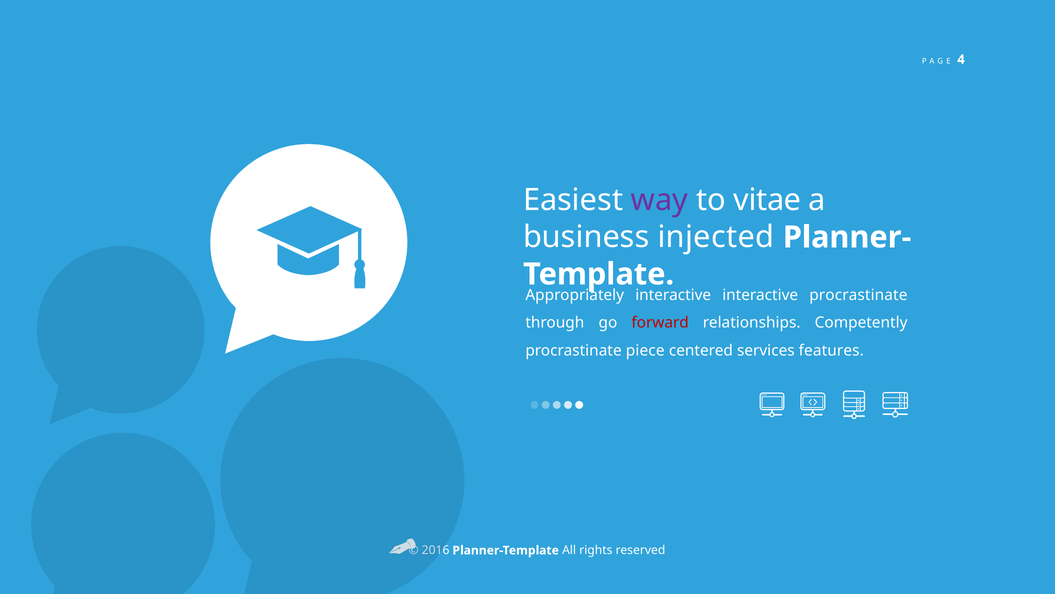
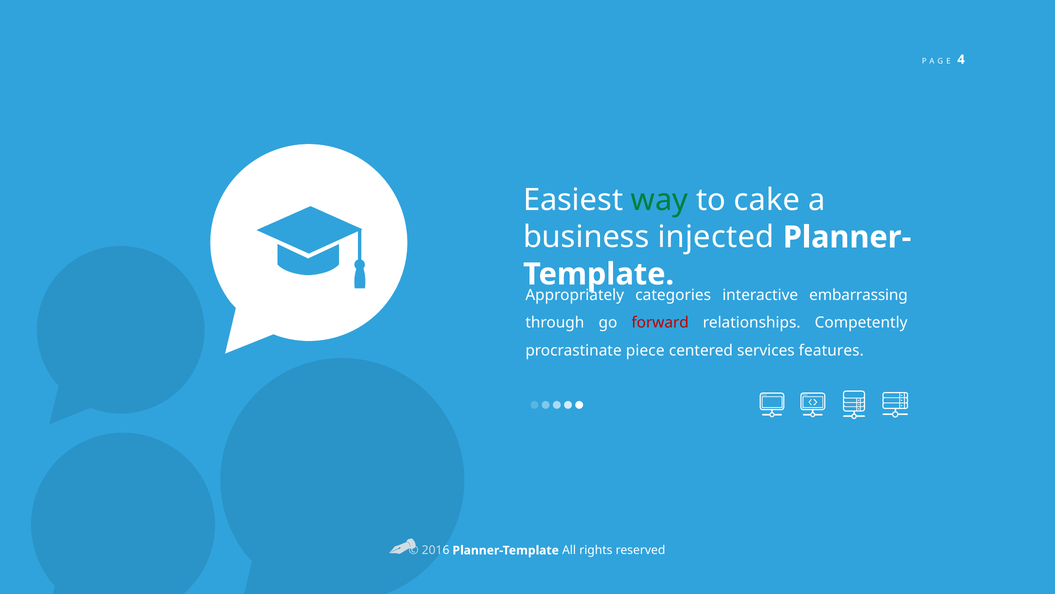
way colour: purple -> green
vitae: vitae -> cake
interactive at (673, 295): interactive -> categories
interactive procrastinate: procrastinate -> embarrassing
